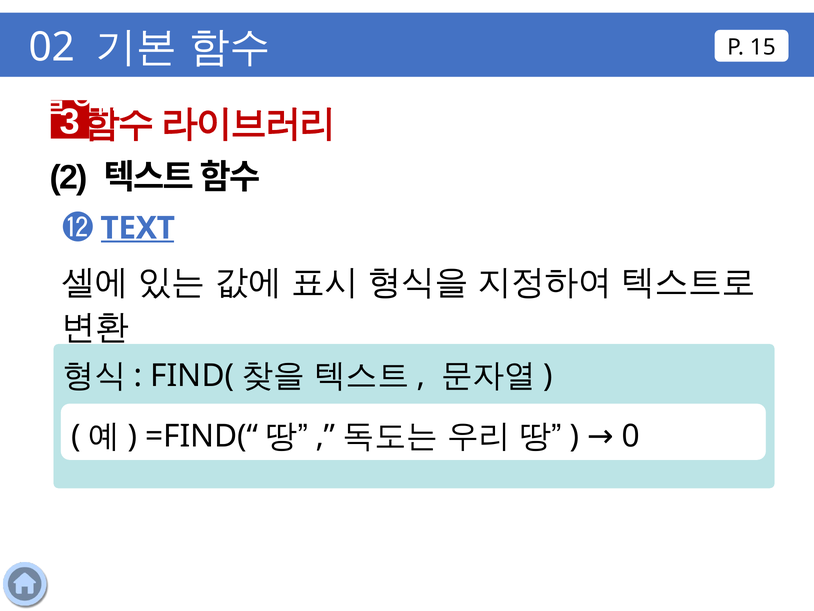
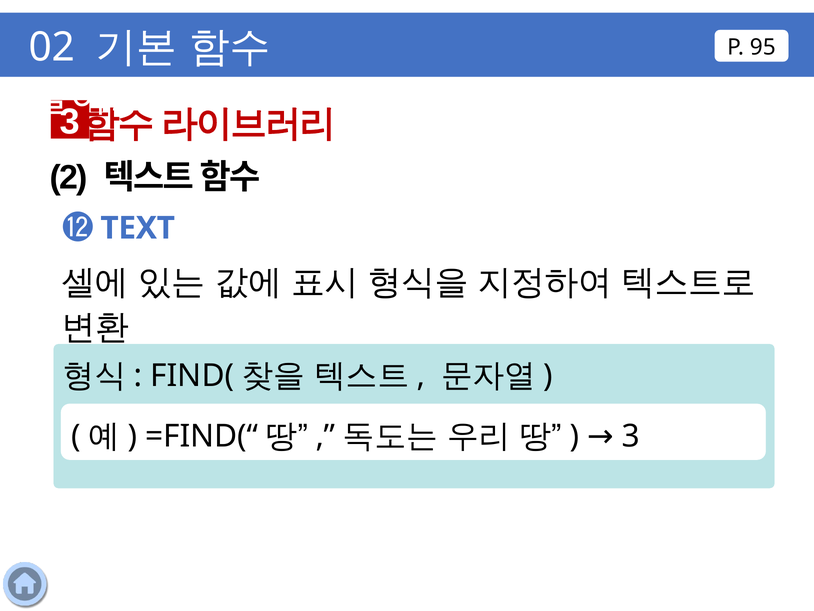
15: 15 -> 95
TEXT underline: present -> none
0 at (631, 436): 0 -> 3
